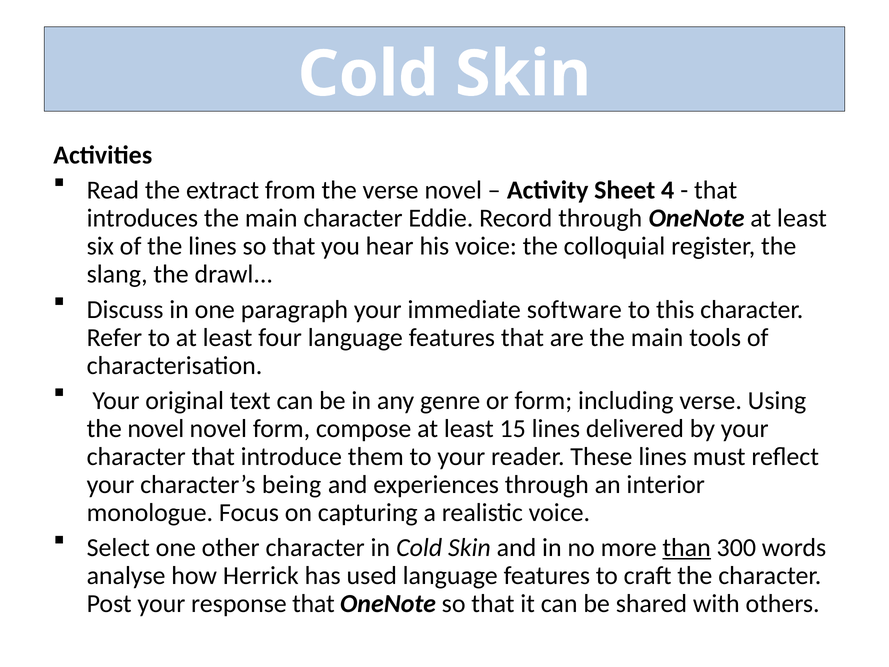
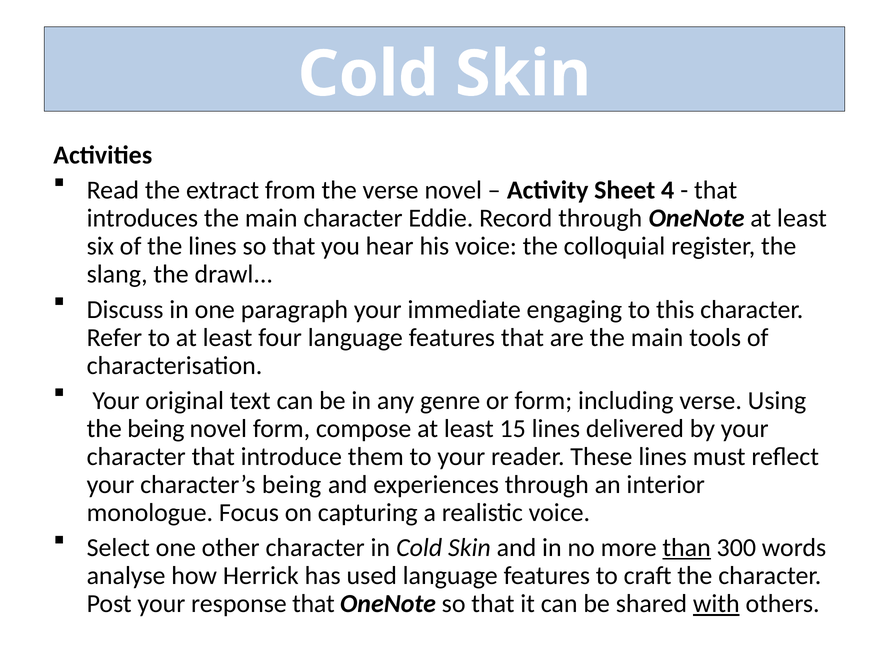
software: software -> engaging
the novel: novel -> being
with underline: none -> present
